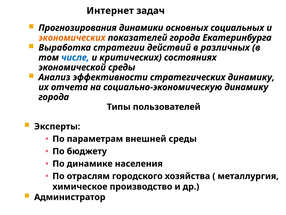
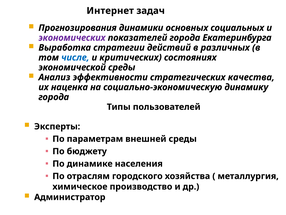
экономических colour: orange -> purple
стратегических динамику: динамику -> качества
отчета: отчета -> наценка
